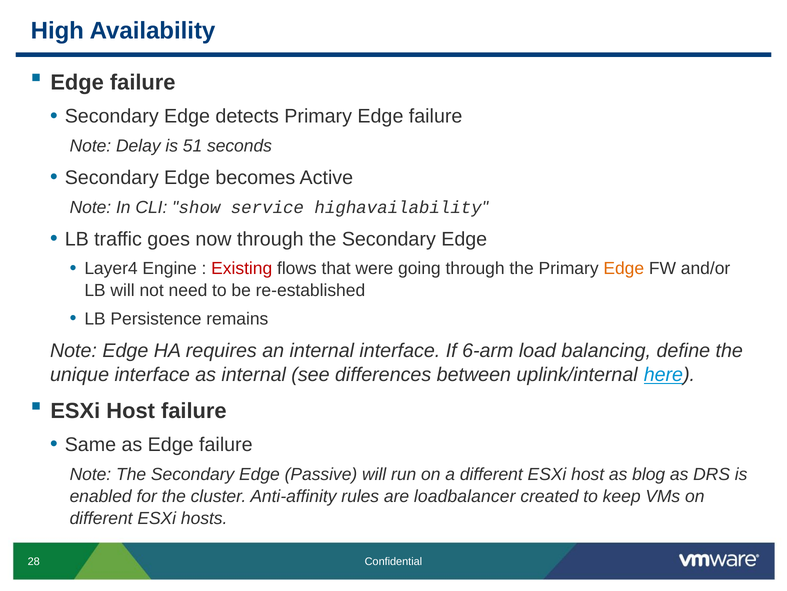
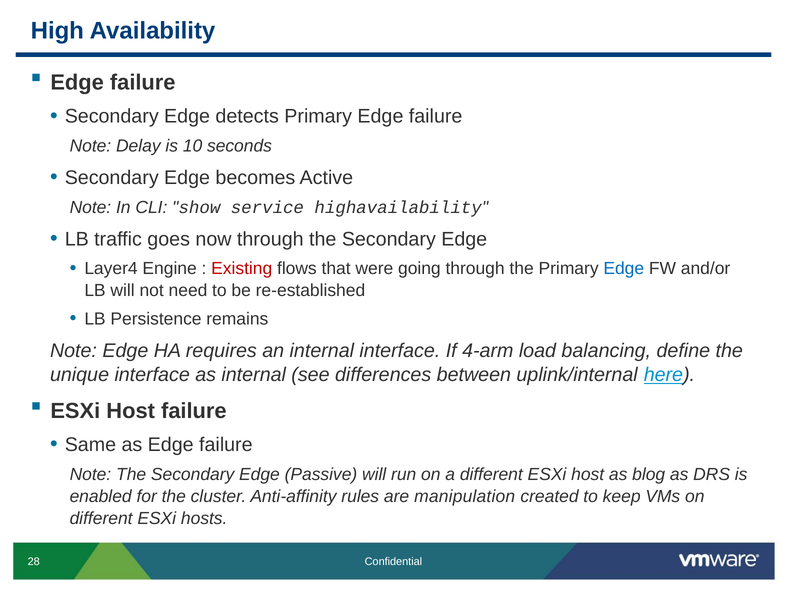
51: 51 -> 10
Edge at (624, 268) colour: orange -> blue
6-arm: 6-arm -> 4-arm
loadbalancer: loadbalancer -> manipulation
